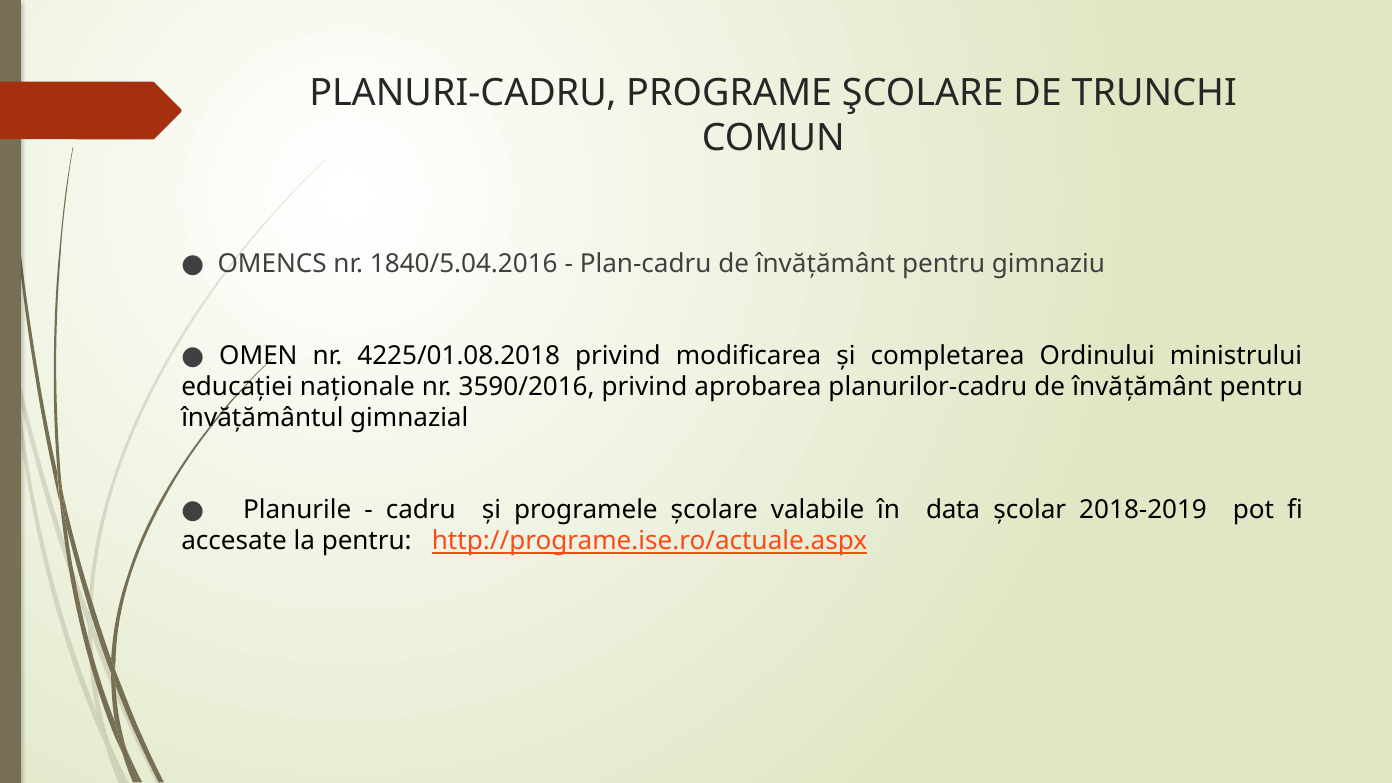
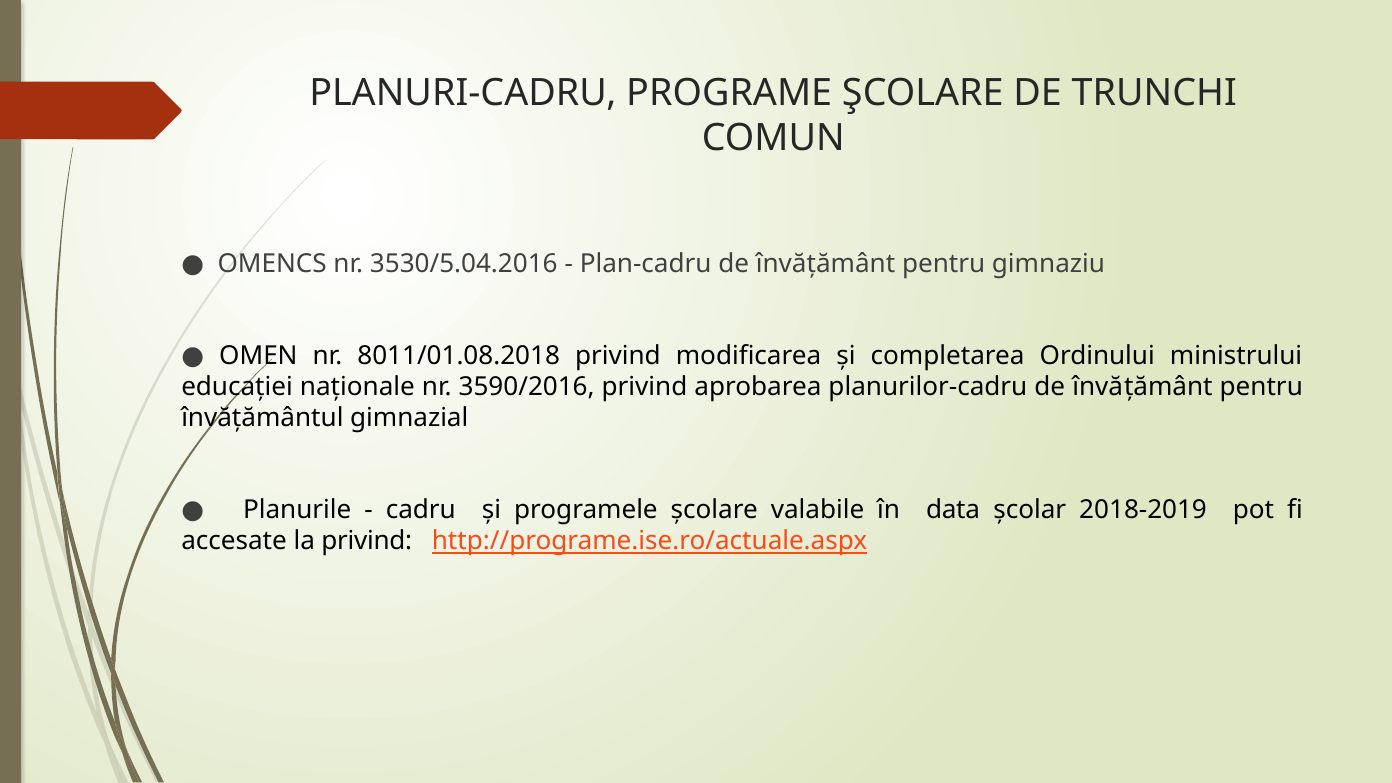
1840/5.04.2016: 1840/5.04.2016 -> 3530/5.04.2016
4225/01.08.2018: 4225/01.08.2018 -> 8011/01.08.2018
la pentru: pentru -> privind
